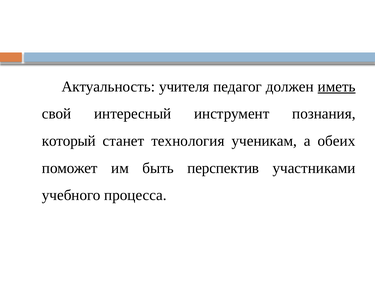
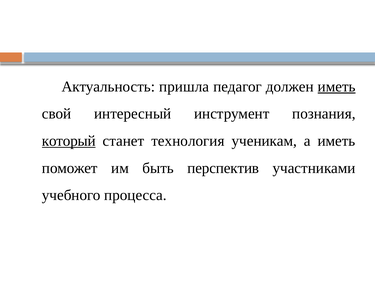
учителя: учителя -> пришла
который underline: none -> present
а обеих: обеих -> иметь
